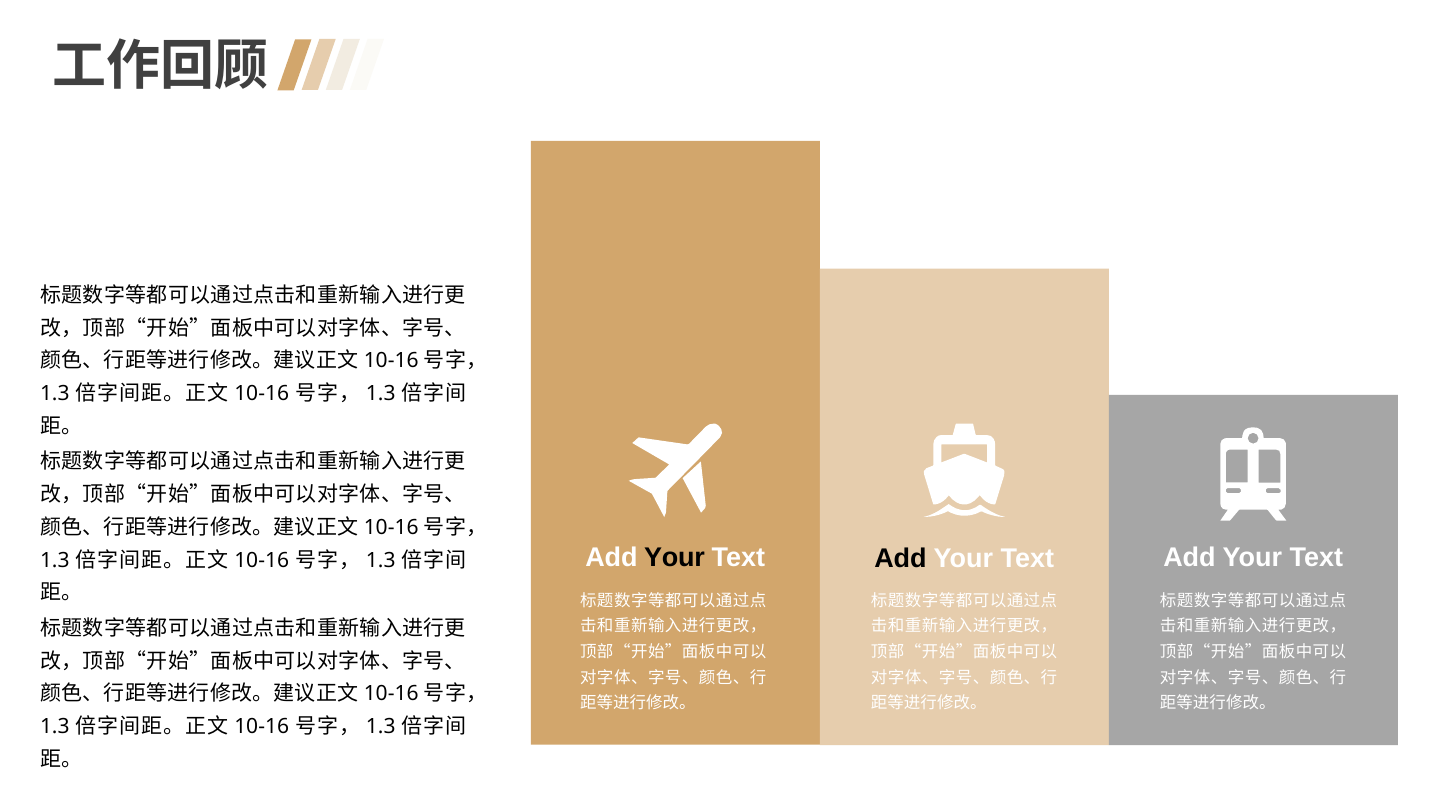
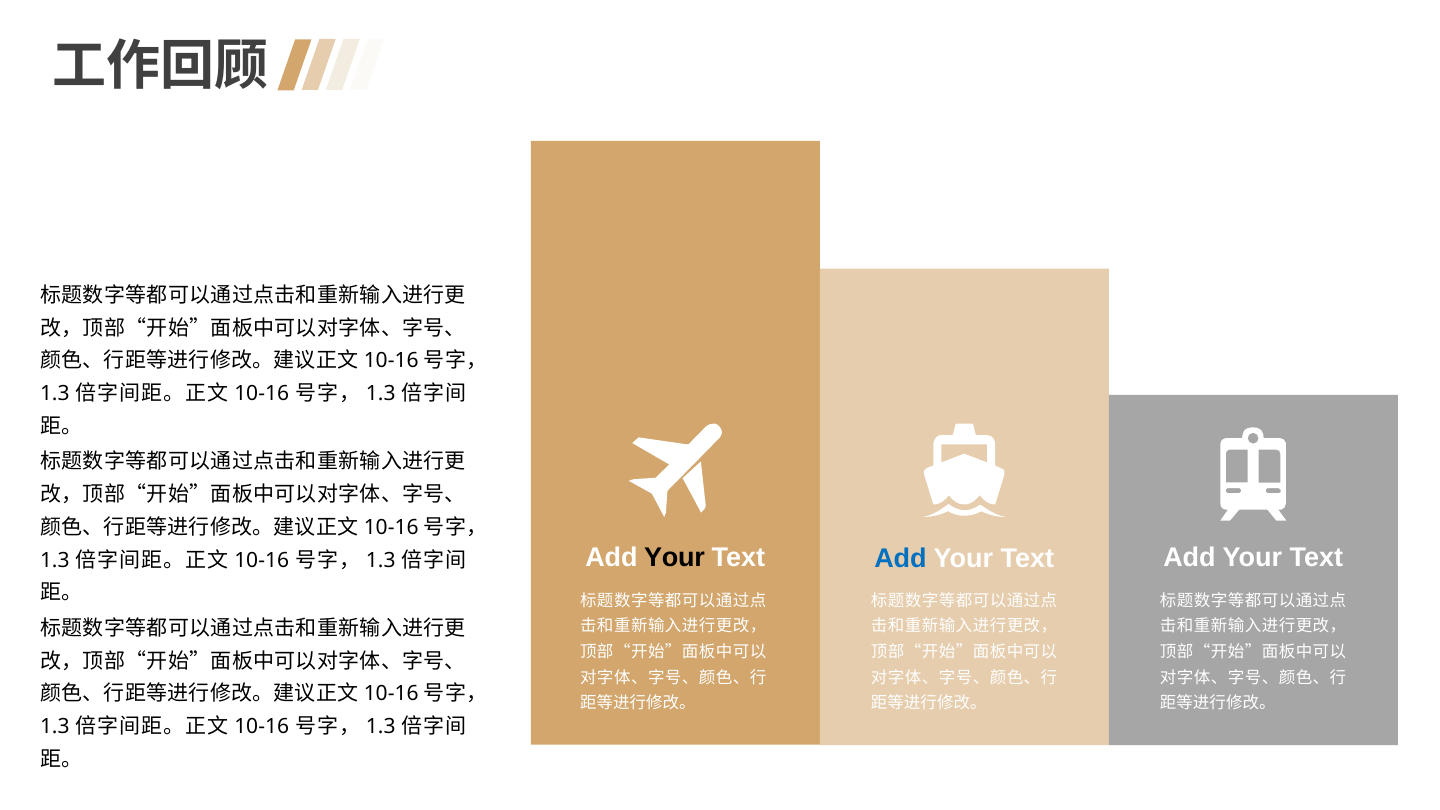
Add at (900, 559) colour: black -> blue
